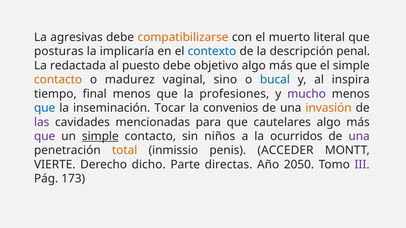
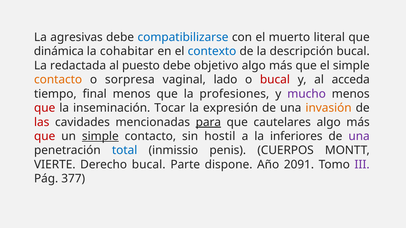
compatibilizarse colour: orange -> blue
posturas: posturas -> dinámica
implicaría: implicaría -> cohabitar
descripción penal: penal -> bucal
madurez: madurez -> sorpresa
sino: sino -> lado
bucal at (275, 80) colour: blue -> red
inspira: inspira -> acceda
que at (45, 108) colour: blue -> red
convenios: convenios -> expresión
las colour: purple -> red
para underline: none -> present
que at (45, 136) colour: purple -> red
niños: niños -> hostil
ocurridos: ocurridos -> inferiores
total colour: orange -> blue
ACCEDER: ACCEDER -> CUERPOS
Derecho dicho: dicho -> bucal
directas: directas -> dispone
2050: 2050 -> 2091
173: 173 -> 377
